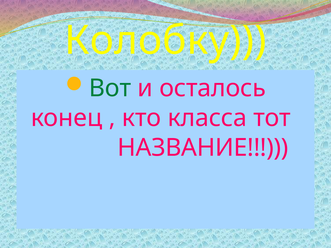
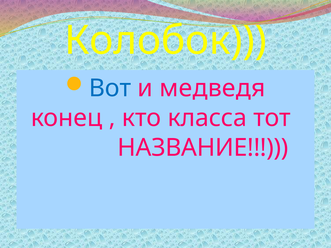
Колобку: Колобку -> Колобок
Вот colour: green -> blue
осталось: осталось -> медведя
